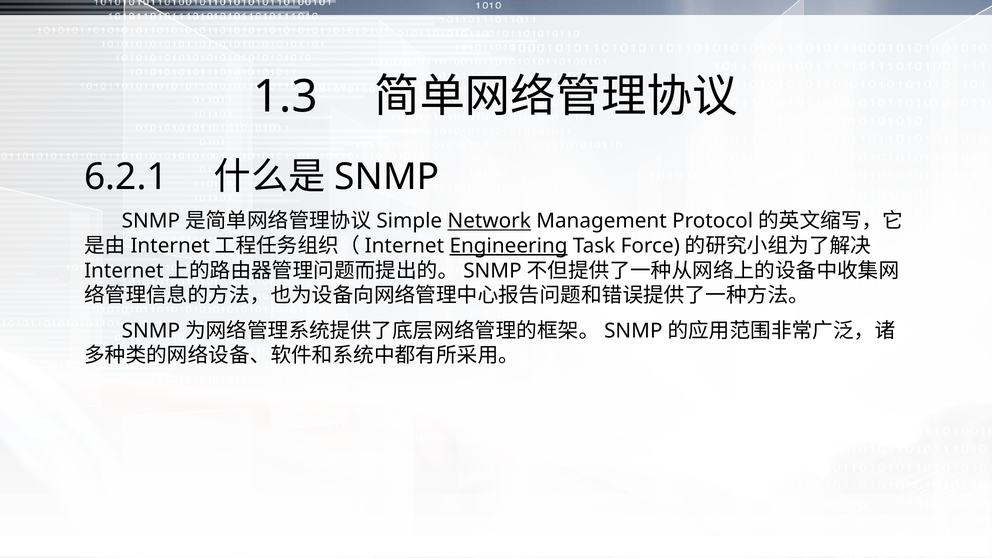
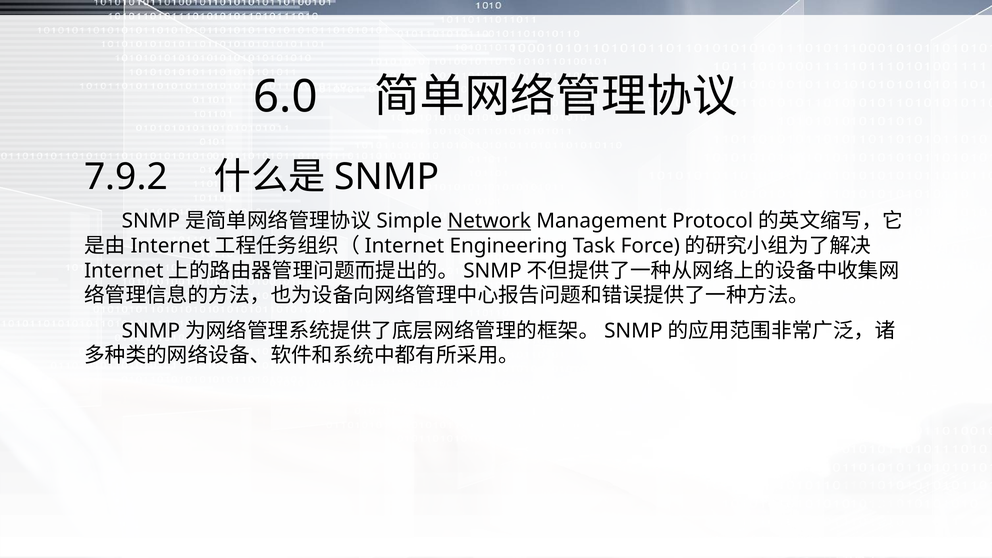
1.3: 1.3 -> 6.0
6.2.1: 6.2.1 -> 7.9.2
Engineering underline: present -> none
